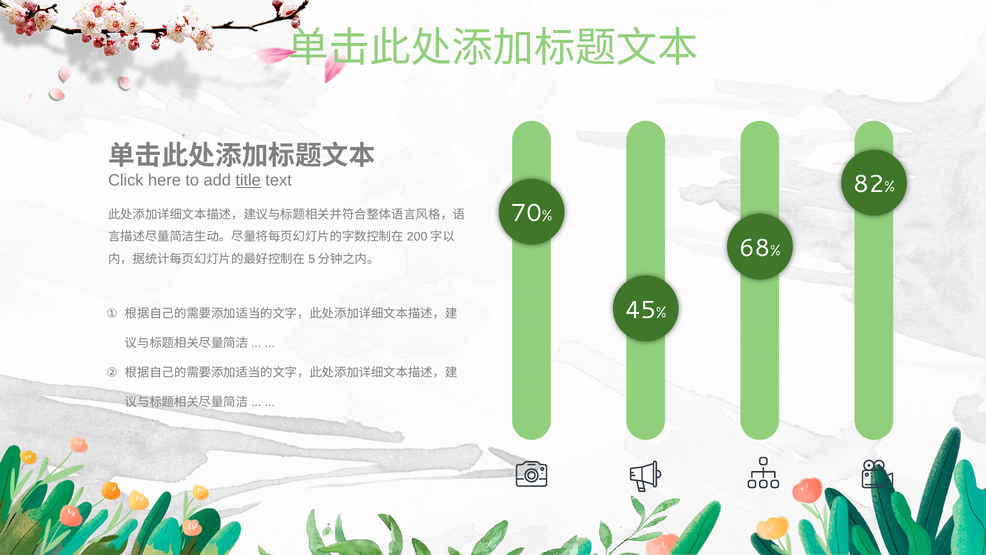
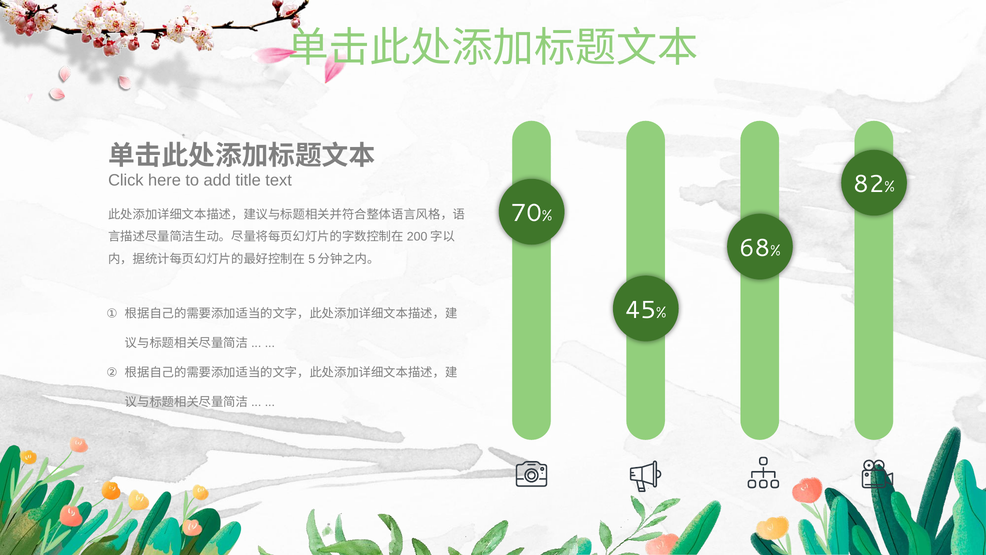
title underline: present -> none
